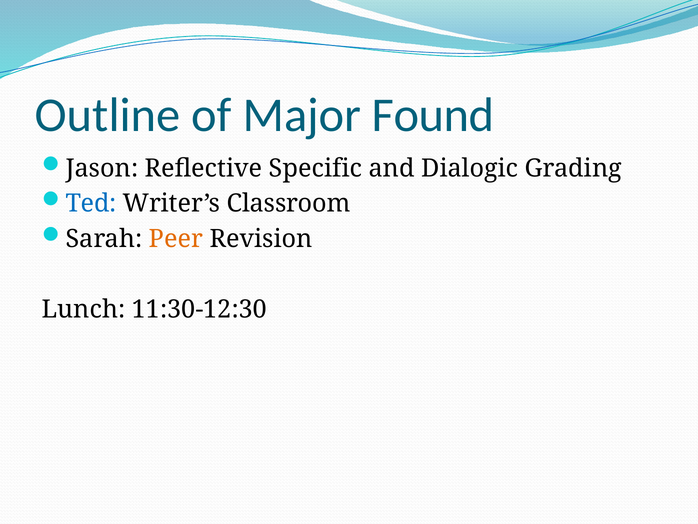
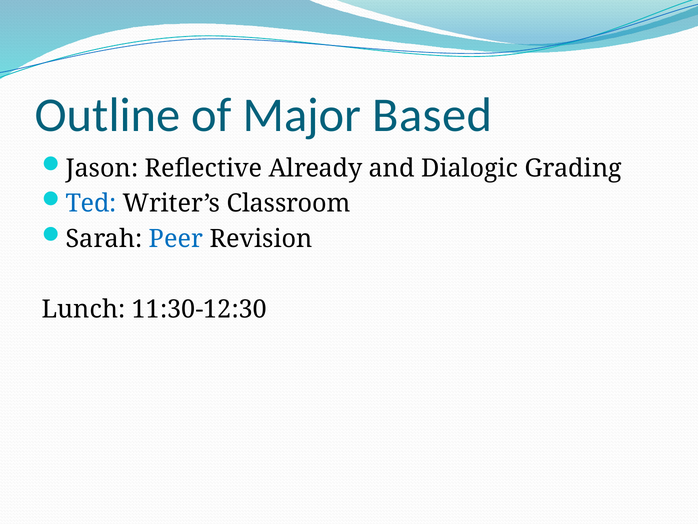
Found: Found -> Based
Specific: Specific -> Already
Peer colour: orange -> blue
